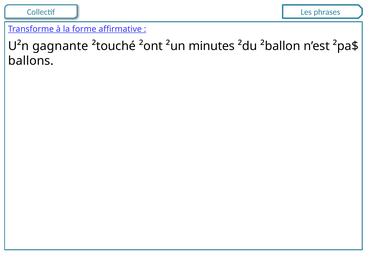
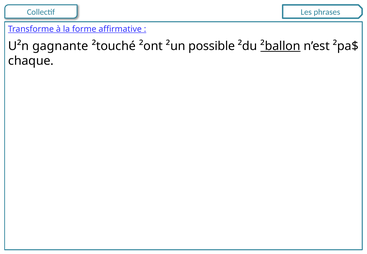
minutes: minutes -> possible
²ballon underline: none -> present
ballons: ballons -> chaque
